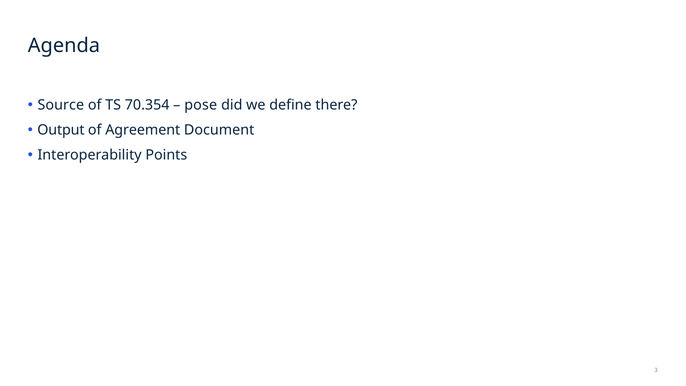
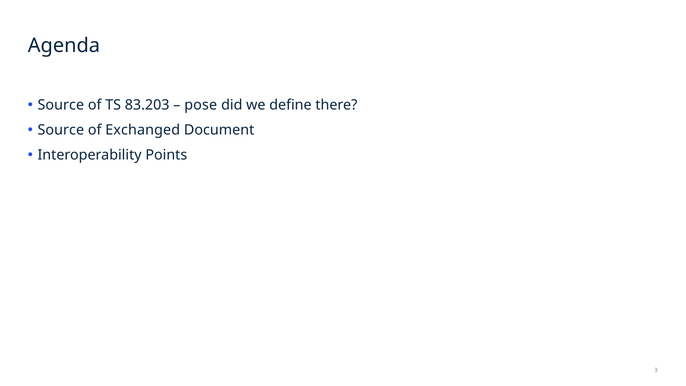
70.354: 70.354 -> 83.203
Output at (61, 130): Output -> Source
Agreement: Agreement -> Exchanged
